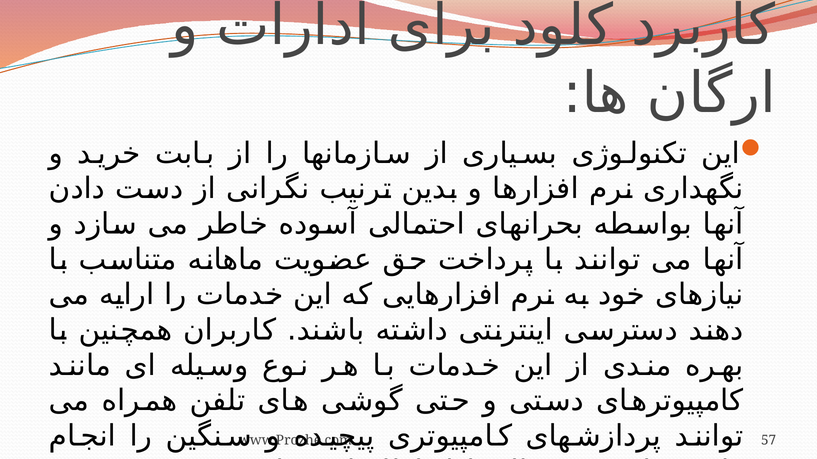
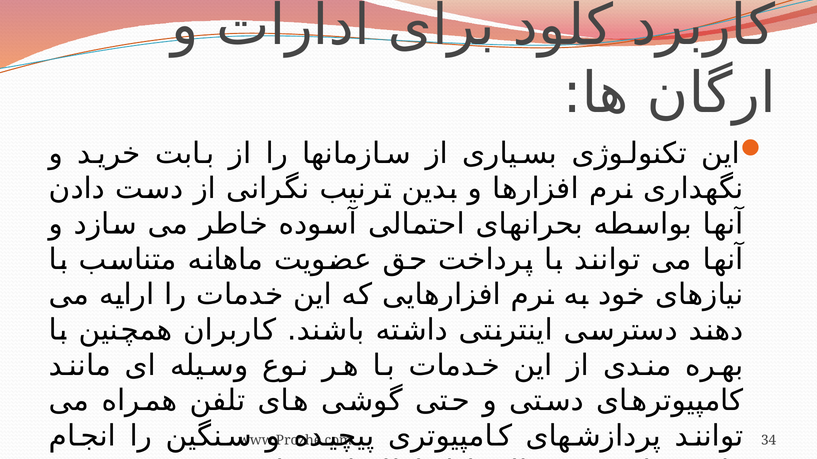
57: 57 -> 34
